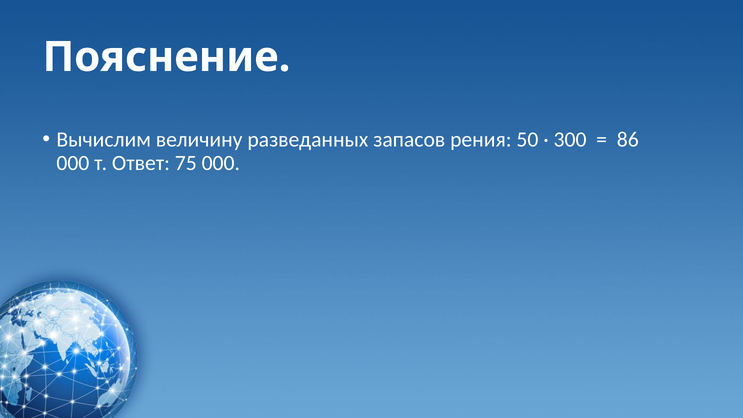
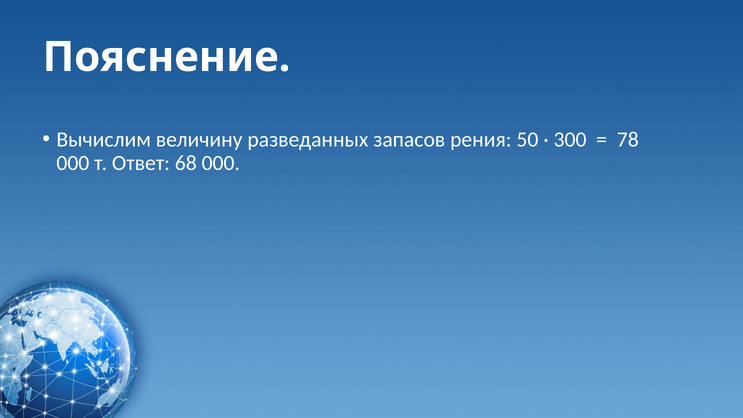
86: 86 -> 78
75: 75 -> 68
